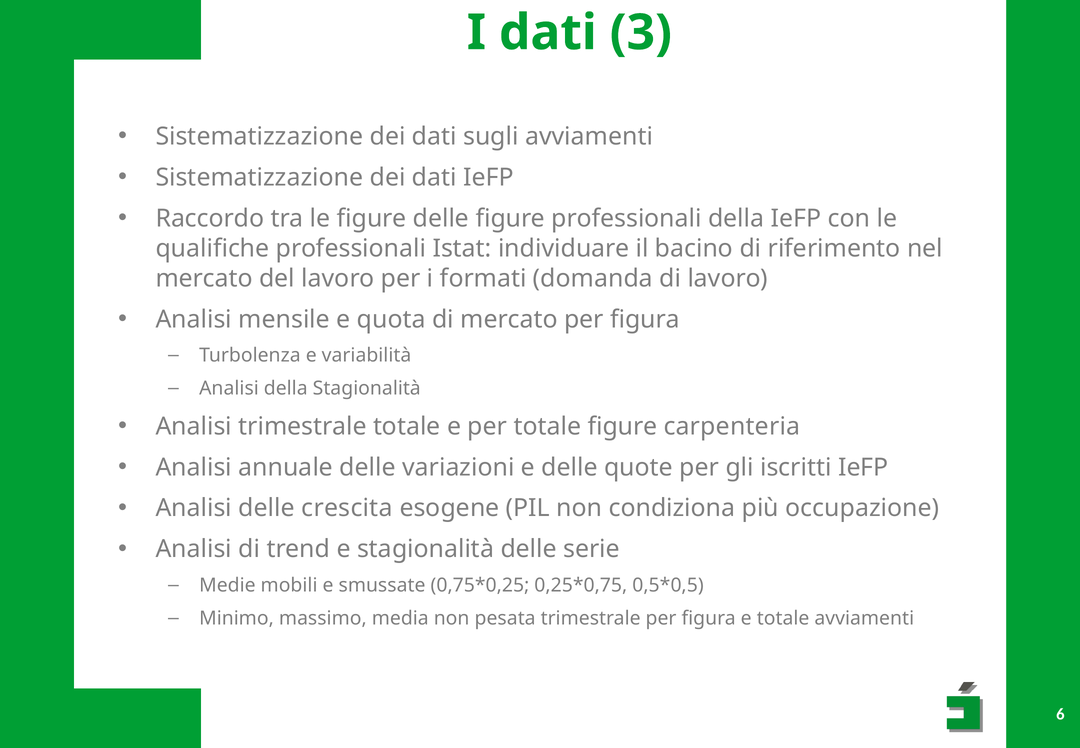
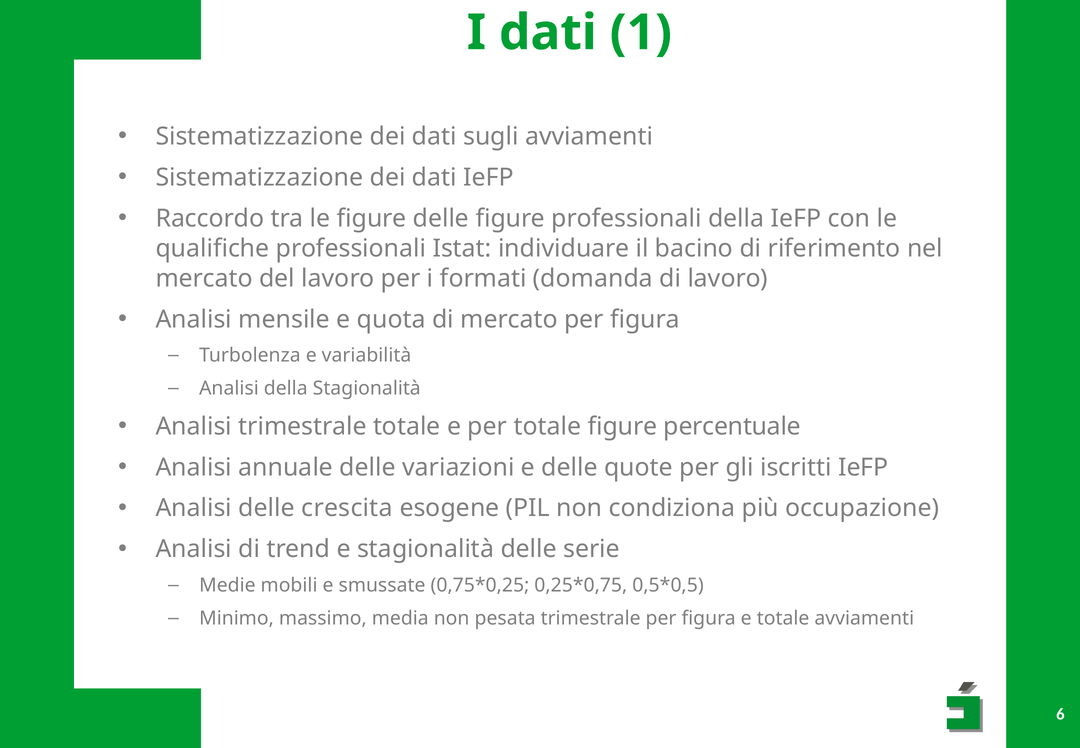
3: 3 -> 1
carpenteria: carpenteria -> percentuale
